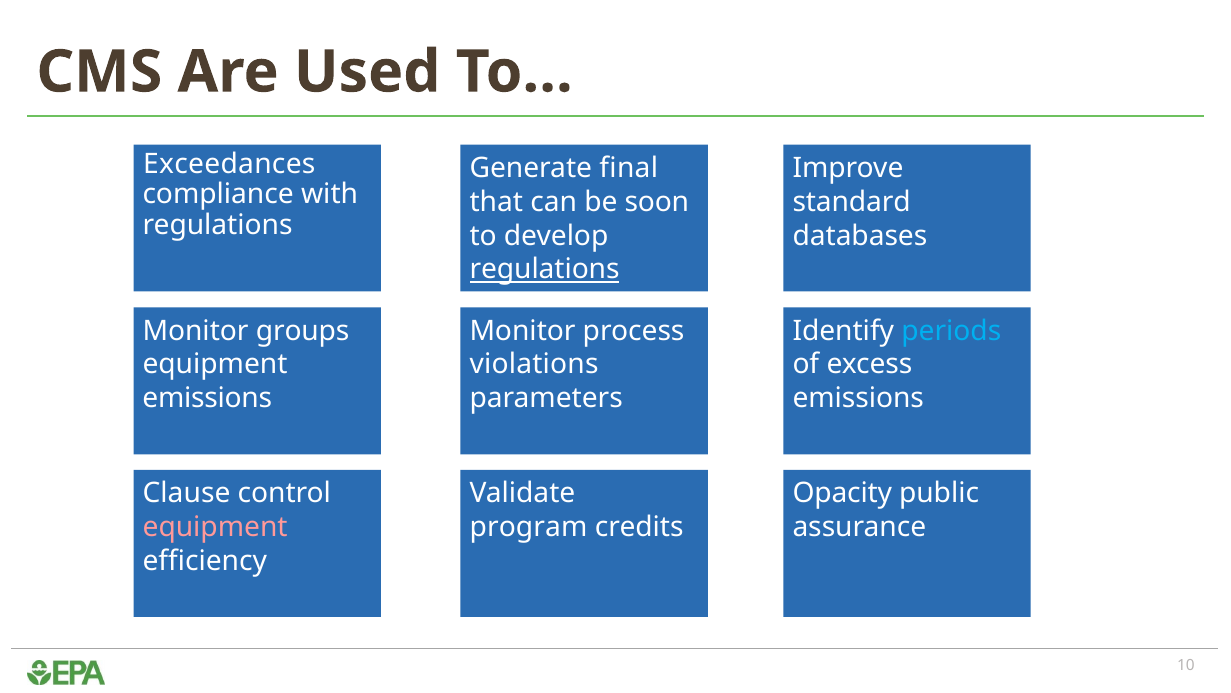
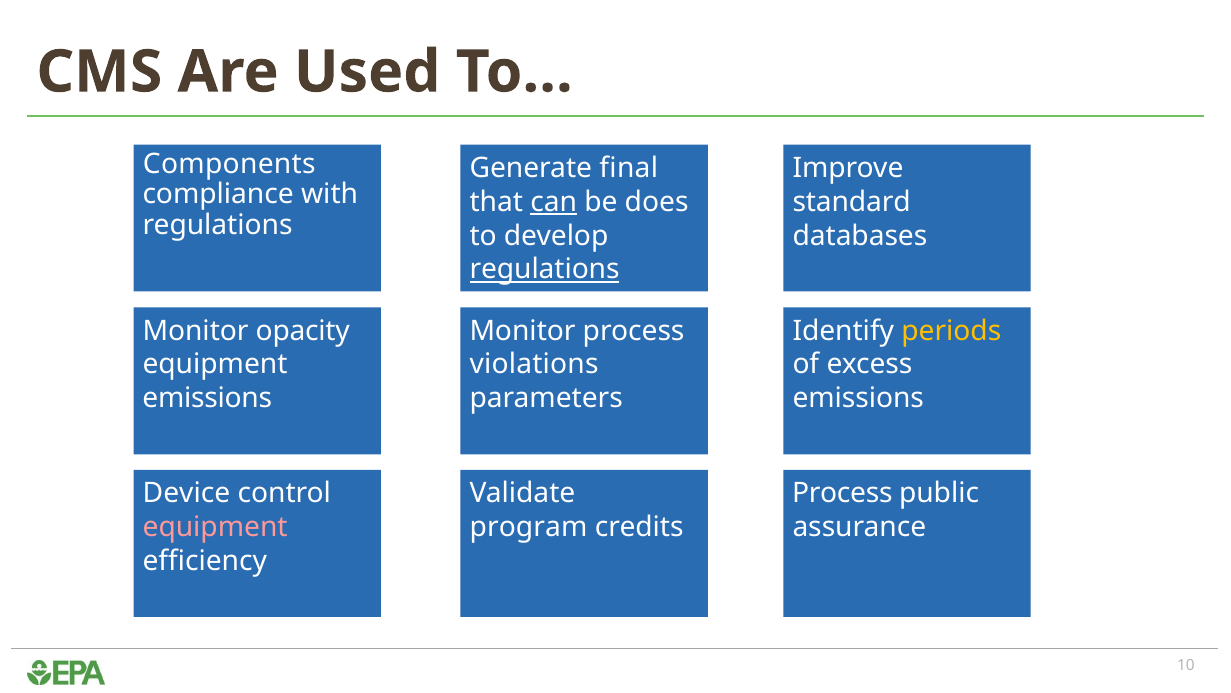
Exceedances: Exceedances -> Components
can underline: none -> present
soon: soon -> does
groups: groups -> opacity
periods colour: light blue -> yellow
Clause: Clause -> Device
Opacity at (842, 493): Opacity -> Process
